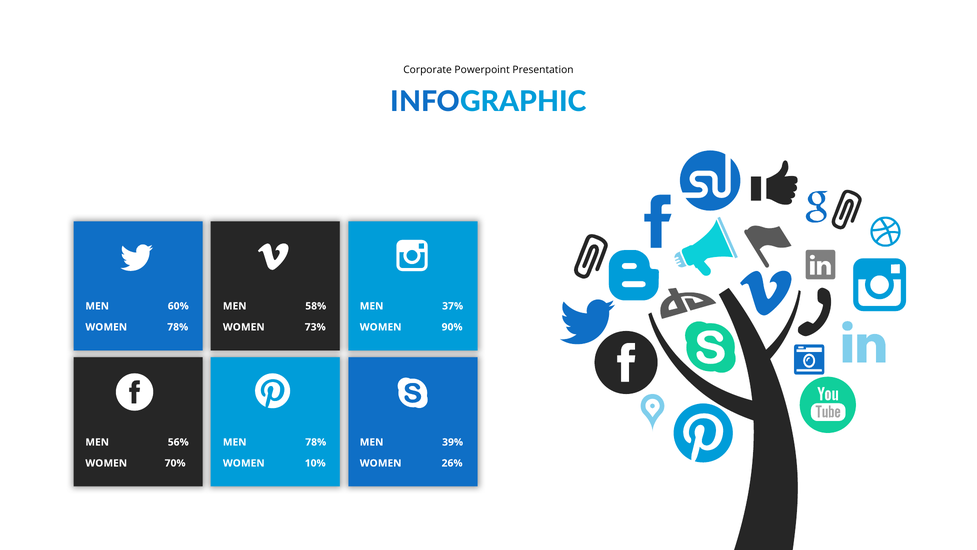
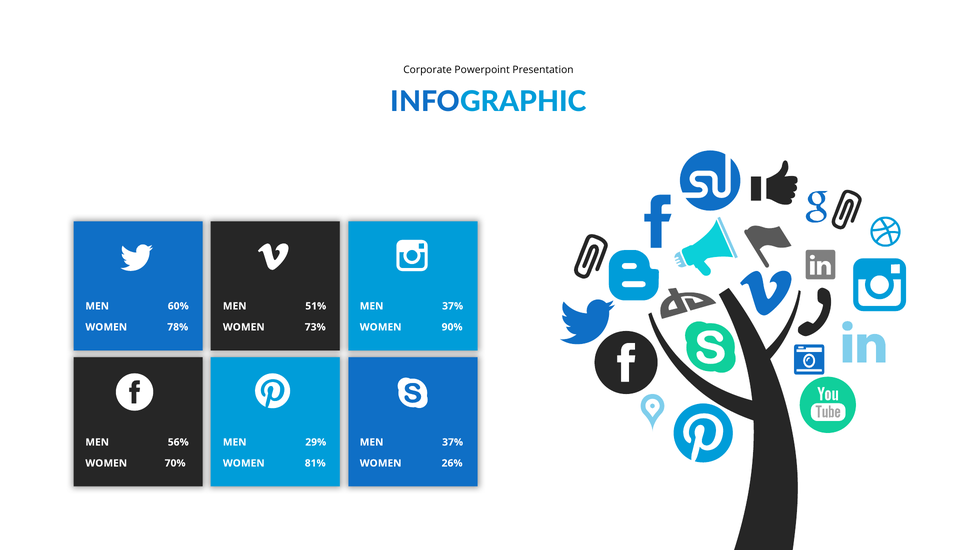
58%: 58% -> 51%
MEN 78%: 78% -> 29%
39% at (453, 442): 39% -> 37%
10%: 10% -> 81%
